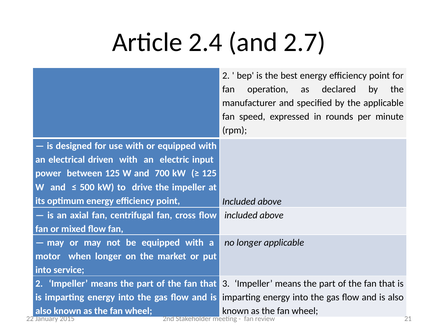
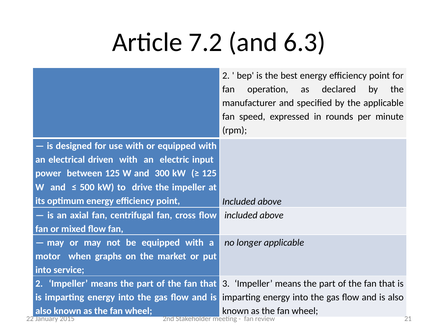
2.4: 2.4 -> 7.2
2.7: 2.7 -> 6.3
700: 700 -> 300
when longer: longer -> graphs
